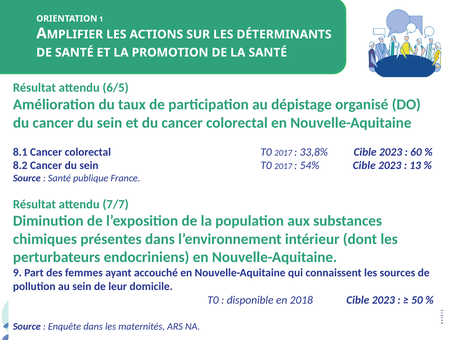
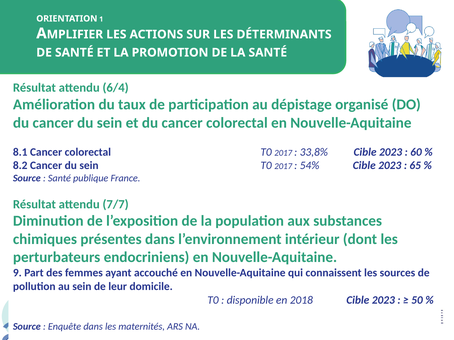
6/5: 6/5 -> 6/4
13: 13 -> 65
